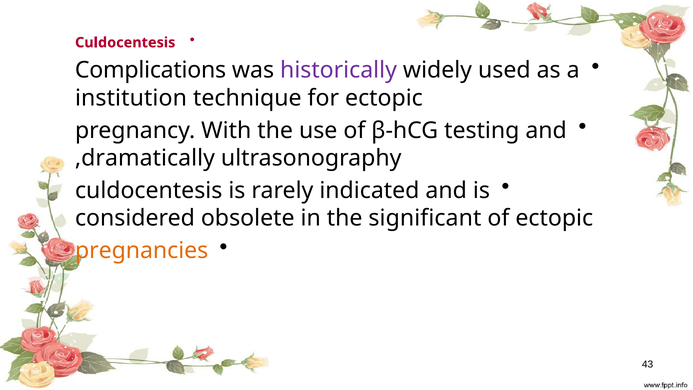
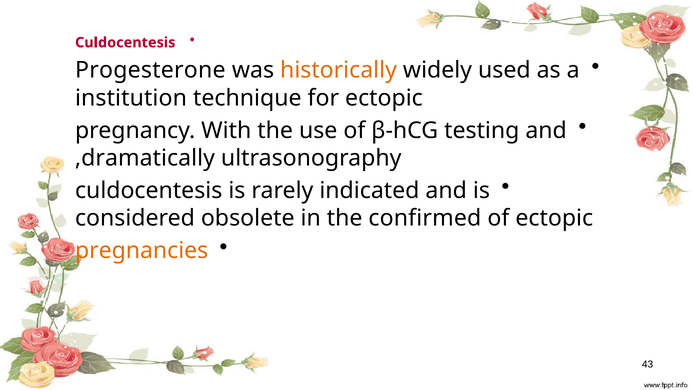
Complications: Complications -> Progesterone
historically colour: purple -> orange
significant: significant -> confirmed
